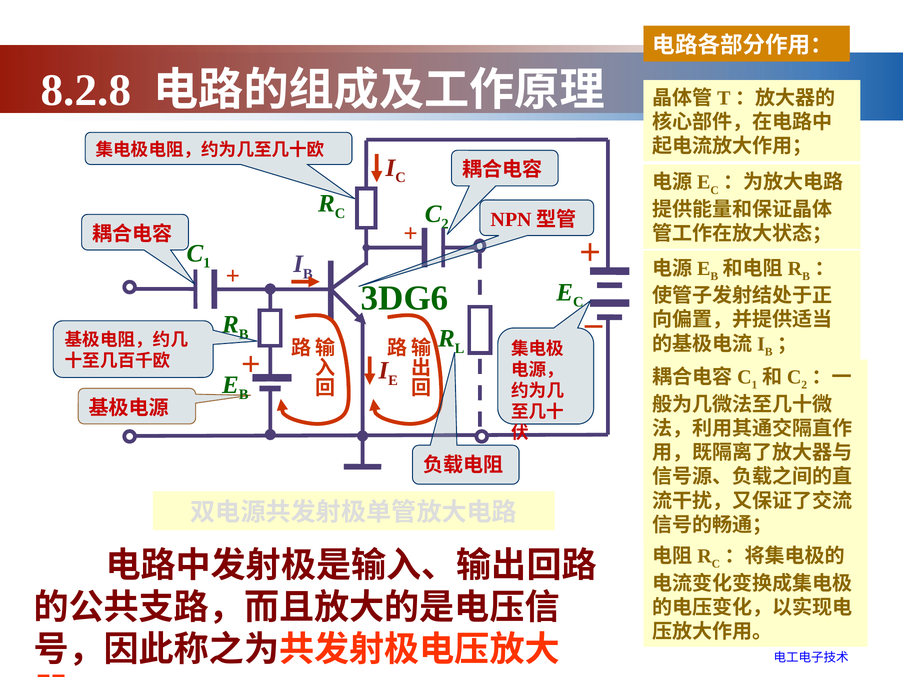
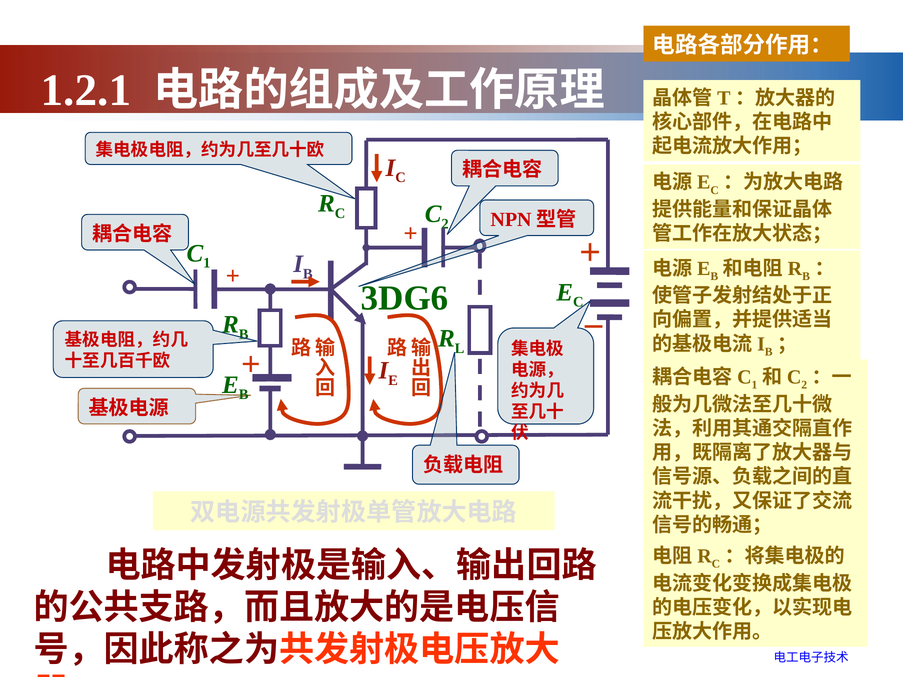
8.2.8: 8.2.8 -> 1.2.1
